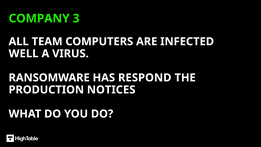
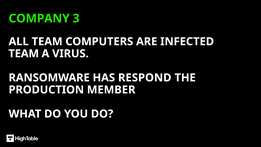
WELL at (24, 54): WELL -> TEAM
NOTICES: NOTICES -> MEMBER
